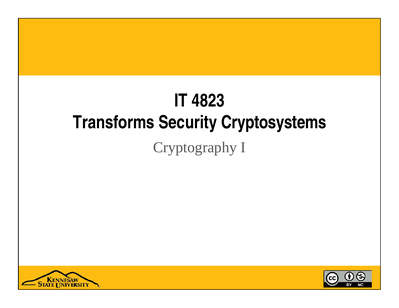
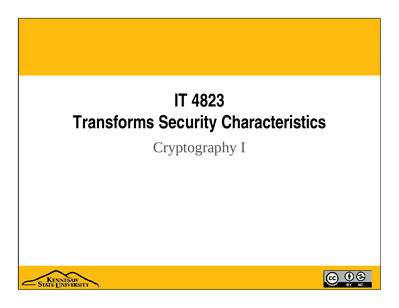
Cryptosystems: Cryptosystems -> Characteristics
